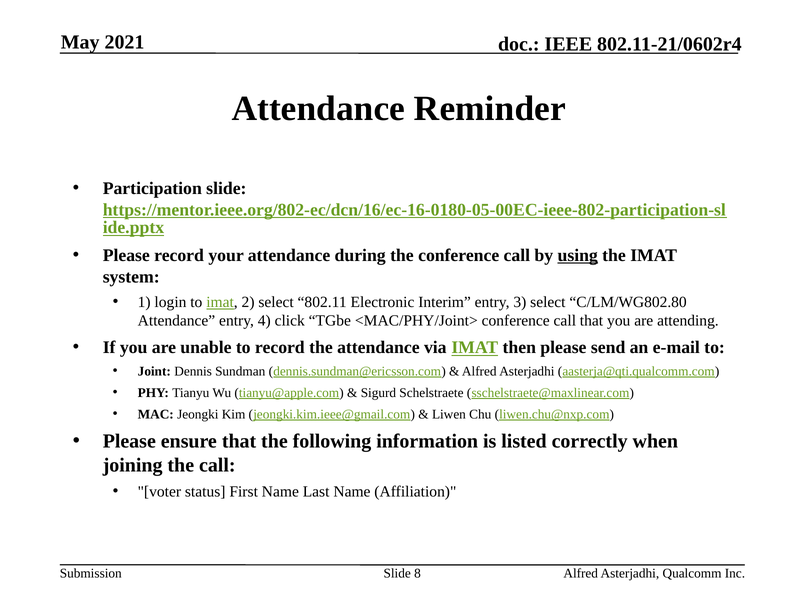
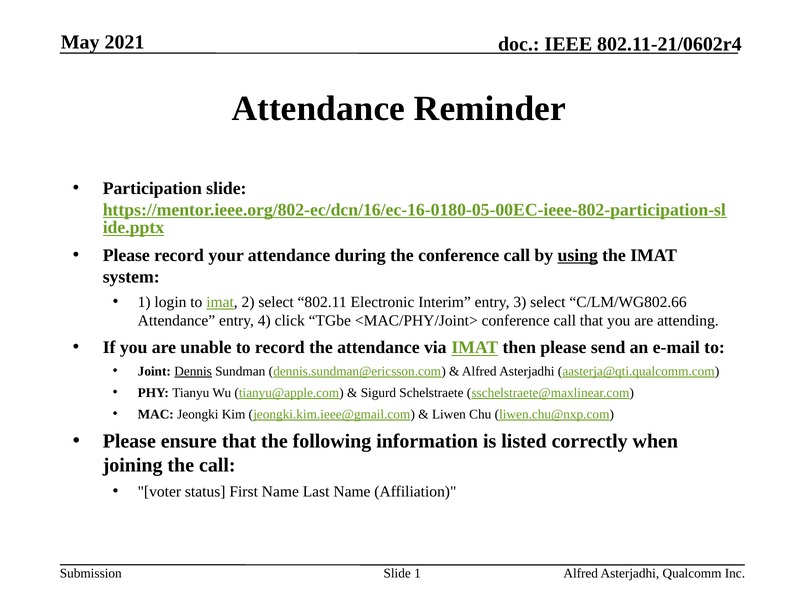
C/LM/WG802.80: C/LM/WG802.80 -> C/LM/WG802.66
Dennis underline: none -> present
Slide 8: 8 -> 1
